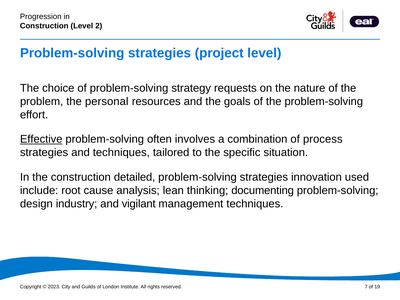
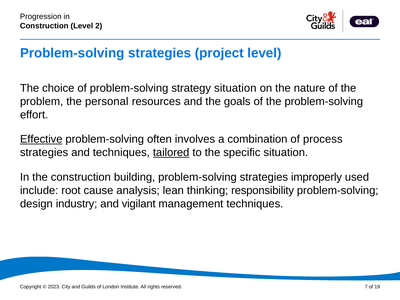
strategy requests: requests -> situation
tailored underline: none -> present
detailed: detailed -> building
innovation: innovation -> improperly
documenting: documenting -> responsibility
